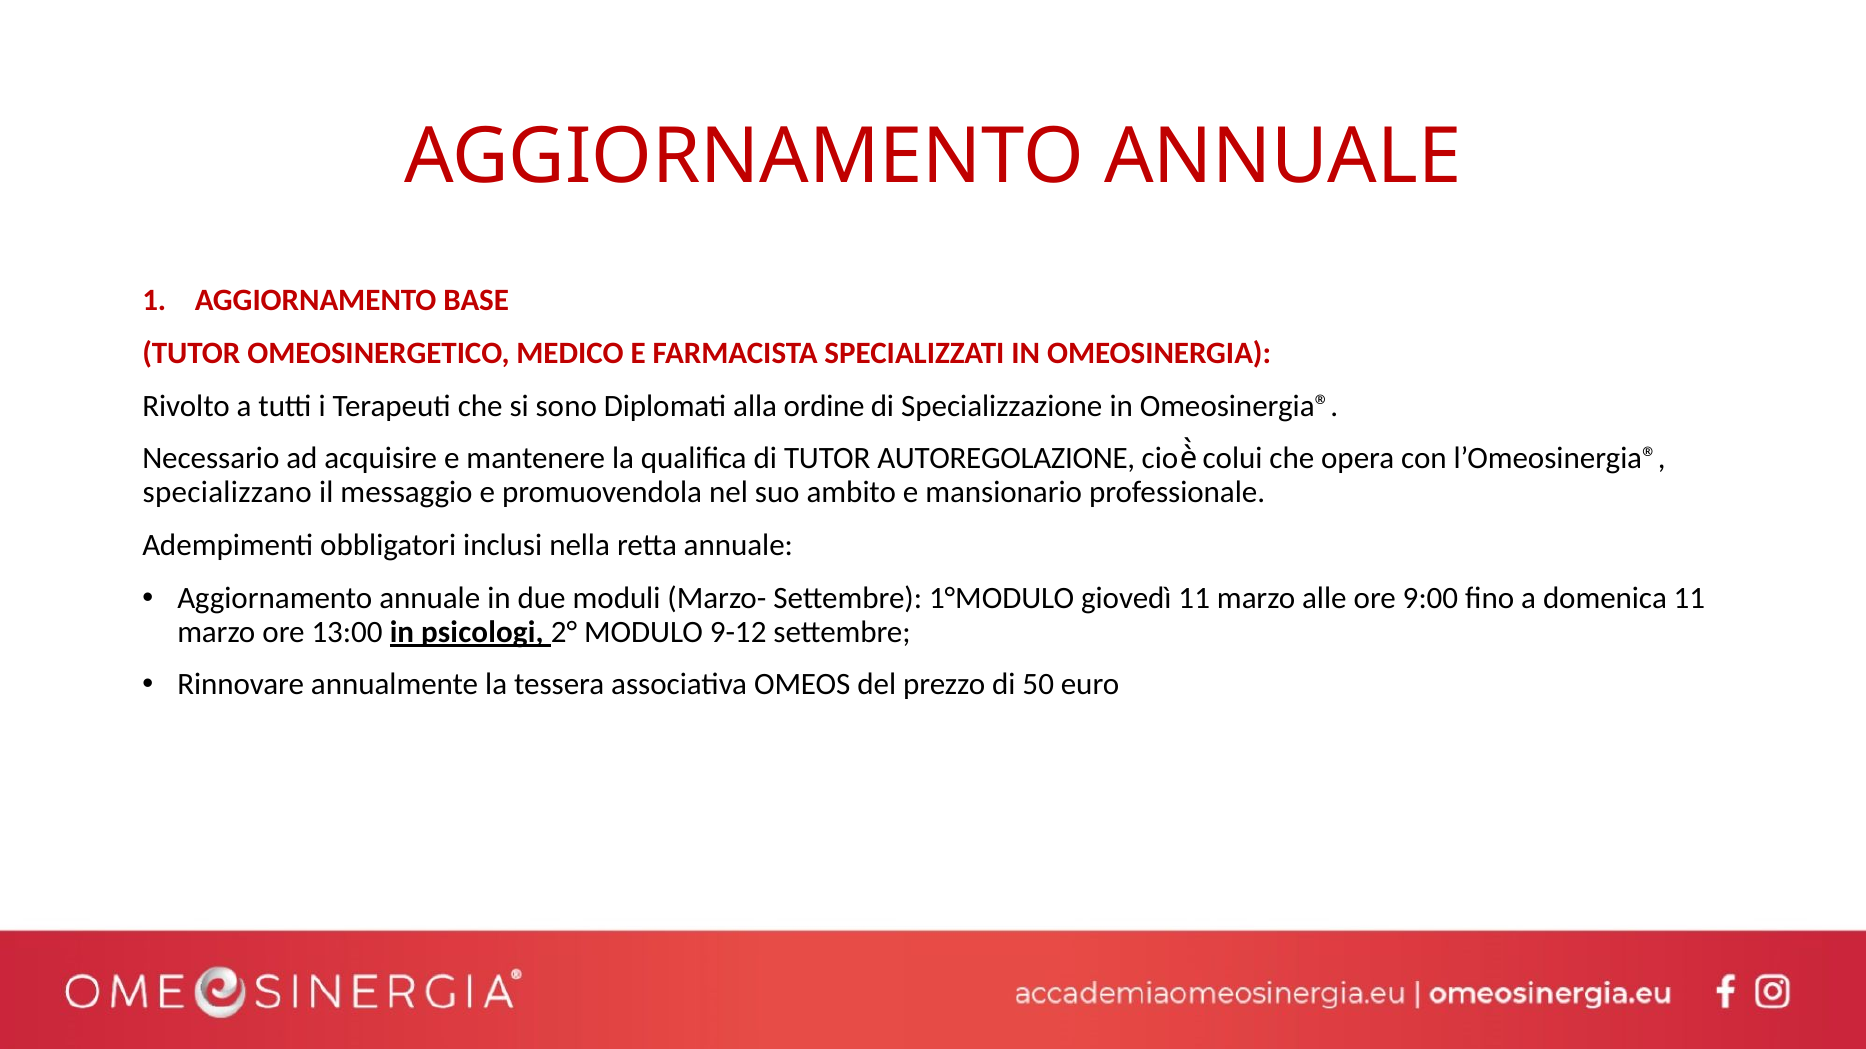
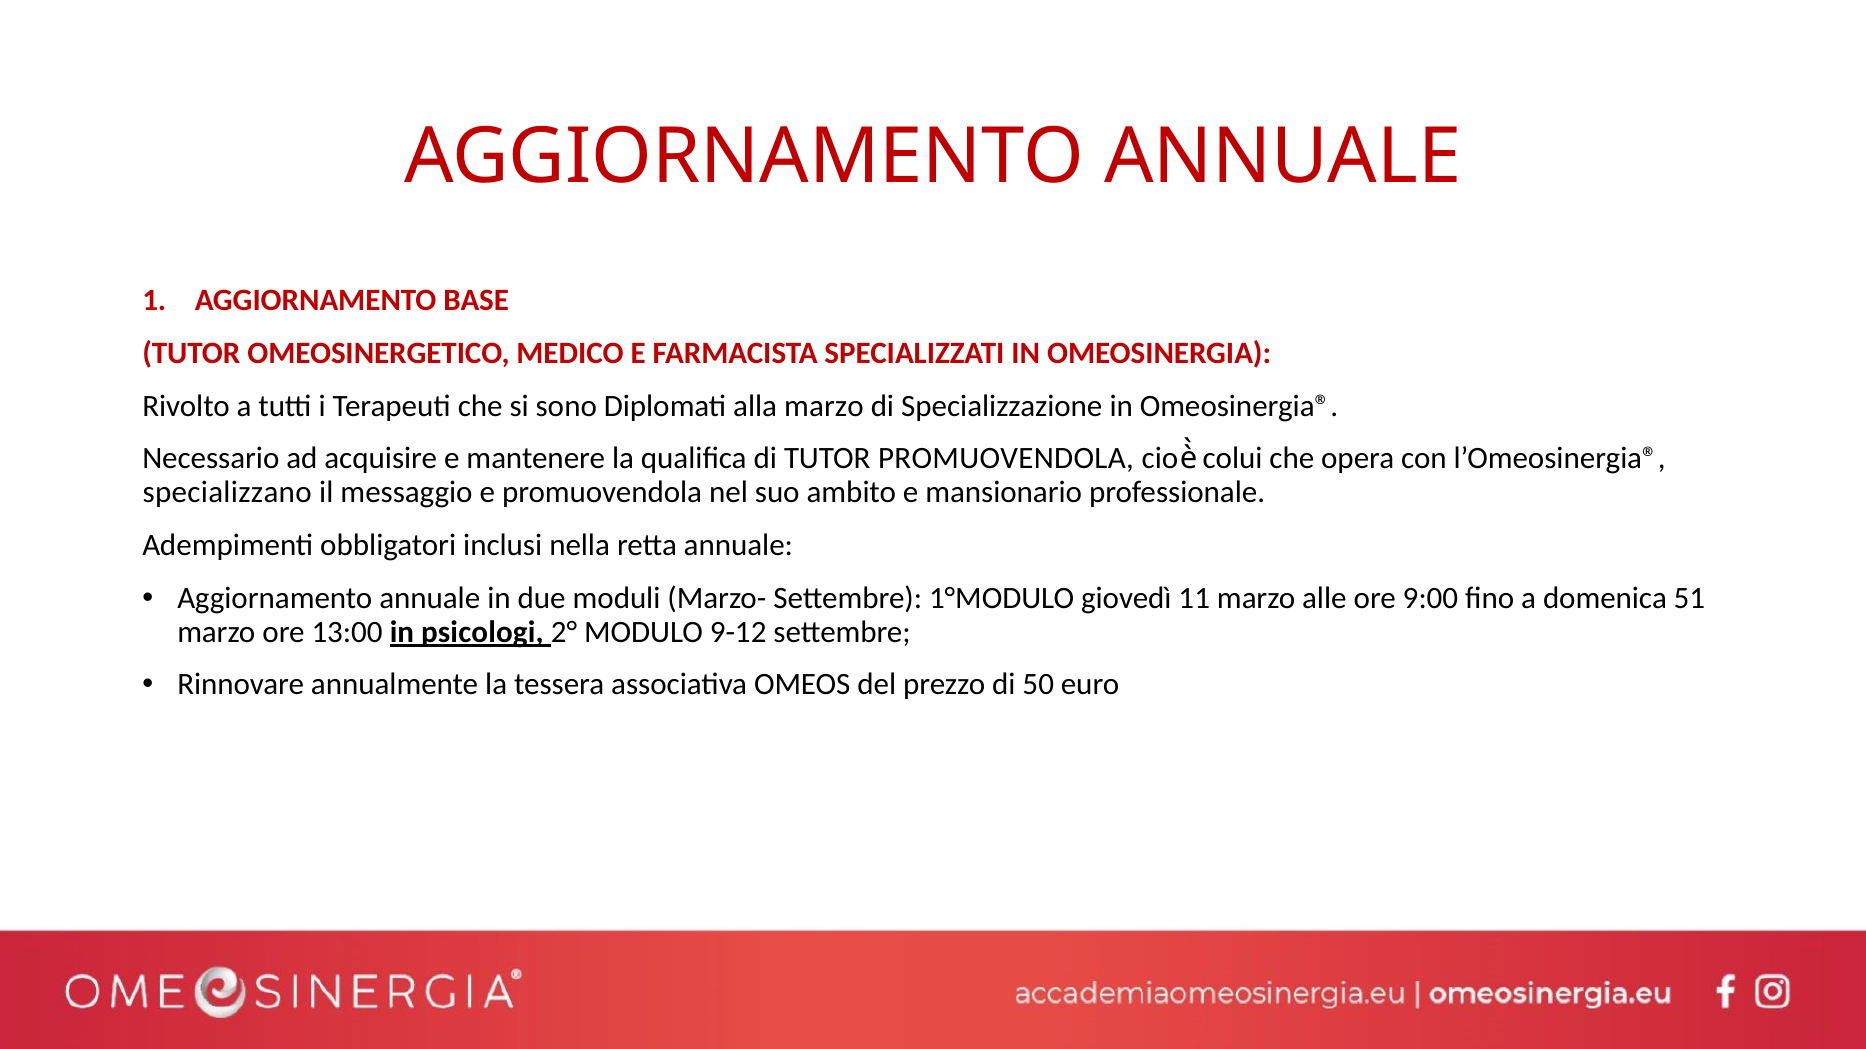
alla ordine: ordine -> marzo
TUTOR AUTOREGOLAZIONE: AUTOREGOLAZIONE -> PROMUOVENDOLA
domenica 11: 11 -> 51
